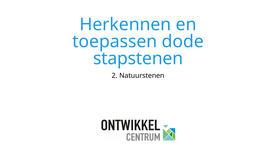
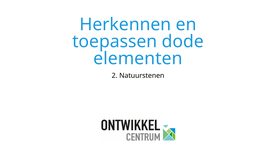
stapstenen: stapstenen -> elementen
